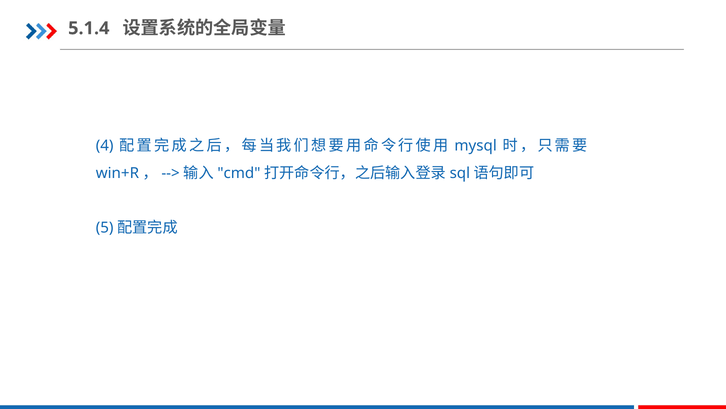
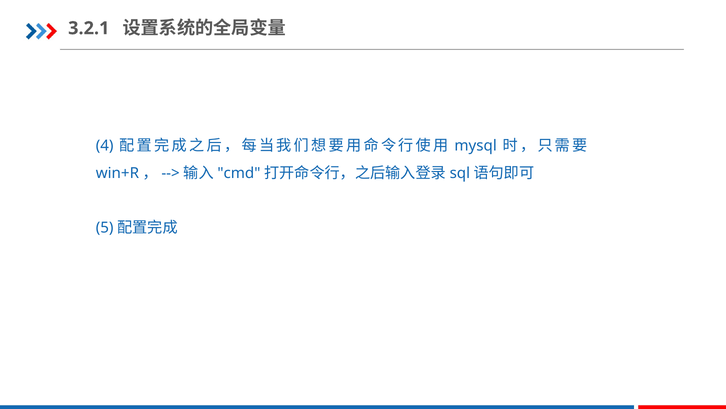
5.1.4: 5.1.4 -> 3.2.1
